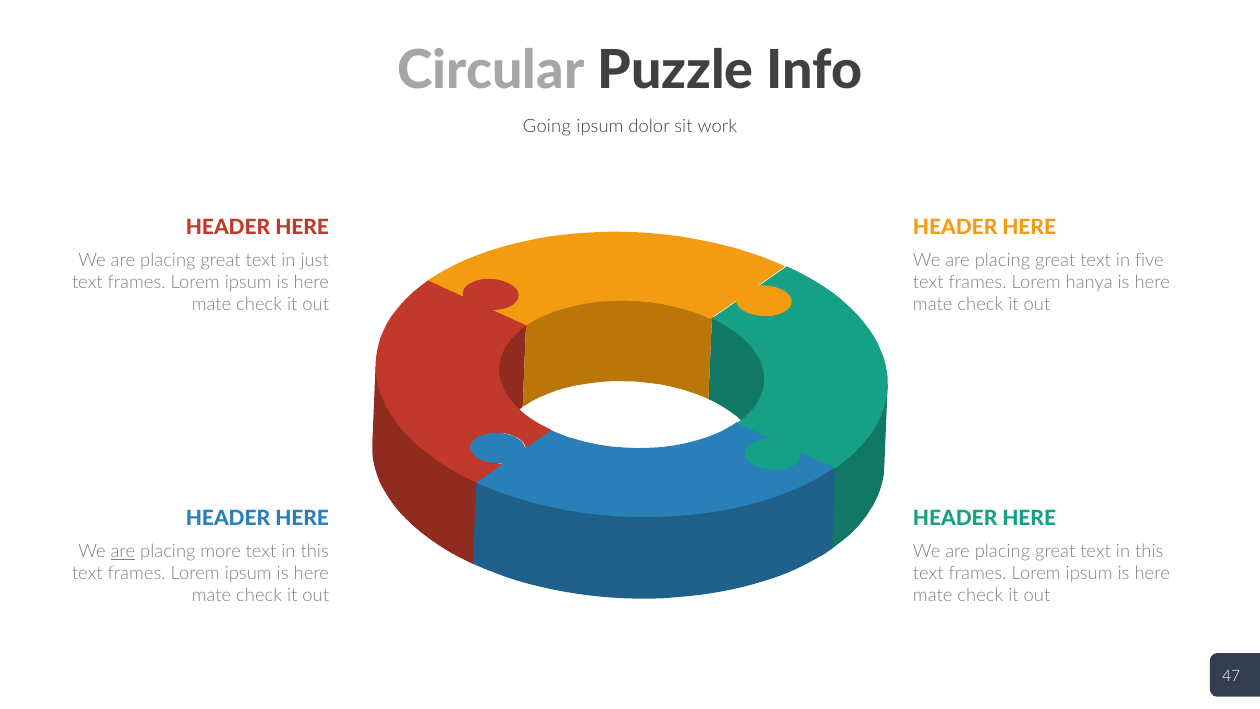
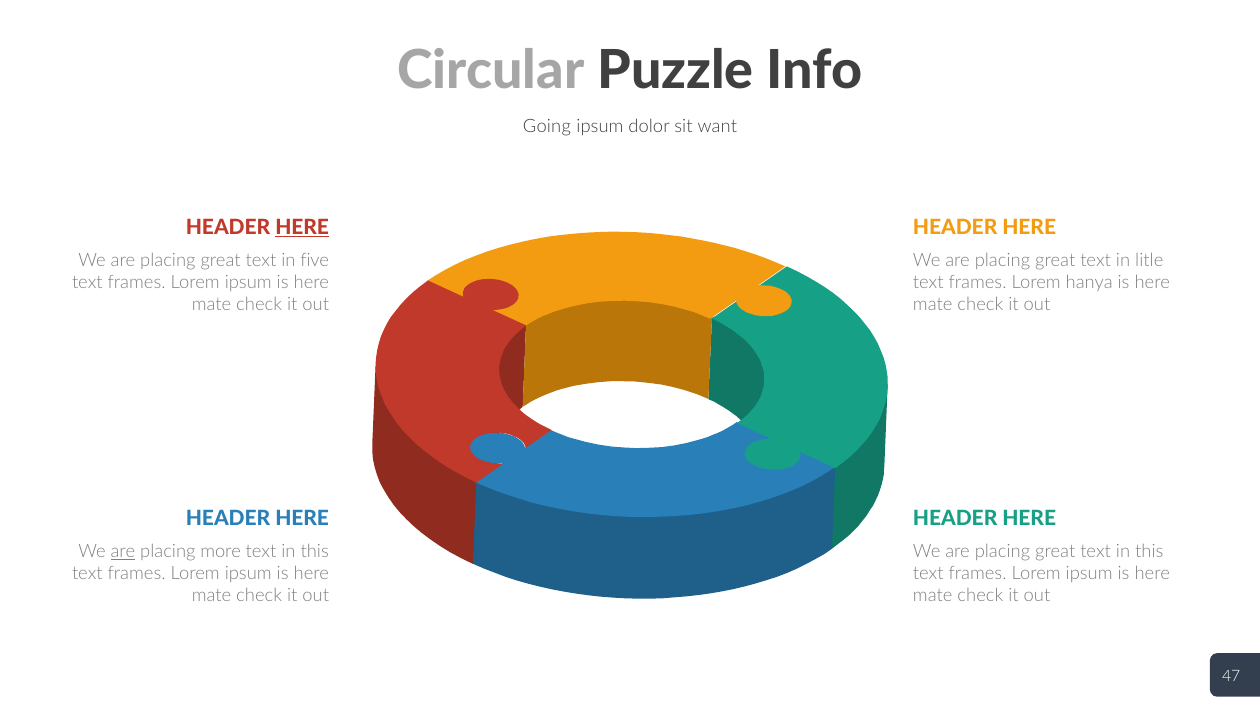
work: work -> want
HERE at (302, 227) underline: none -> present
just: just -> five
five: five -> litle
